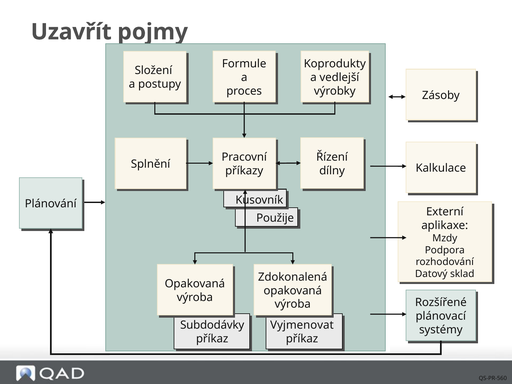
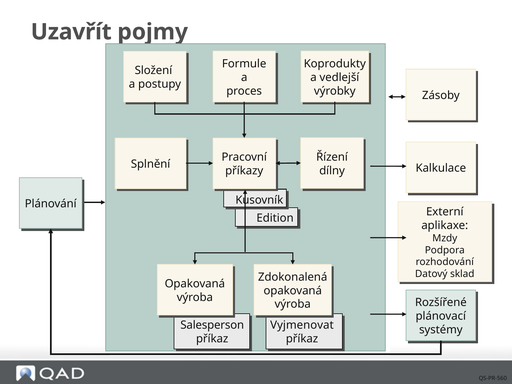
Použije: Použije -> Edition
Subdodávky: Subdodávky -> Salesperson
